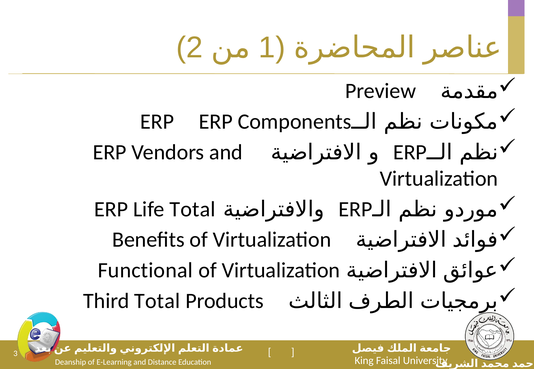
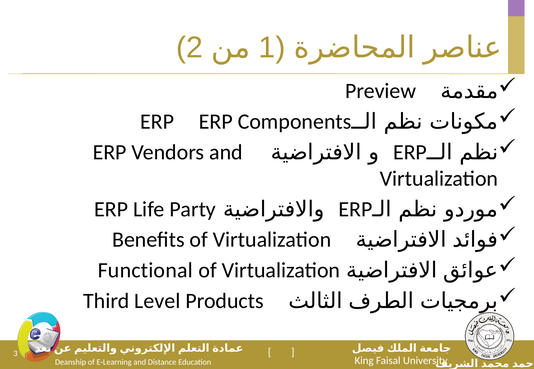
Life Total: Total -> Party
Third Total: Total -> Level
